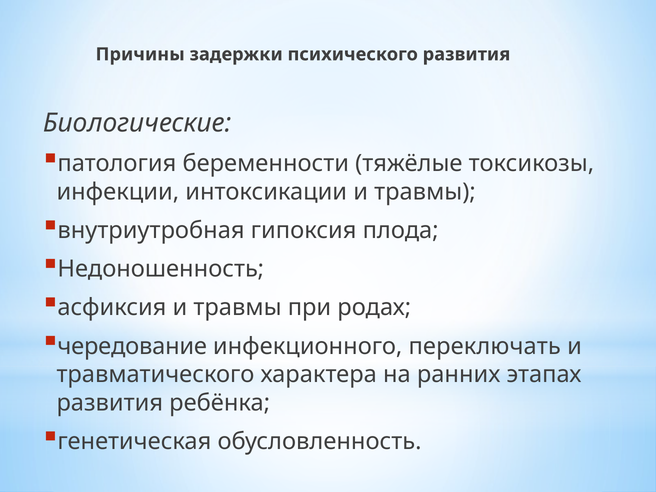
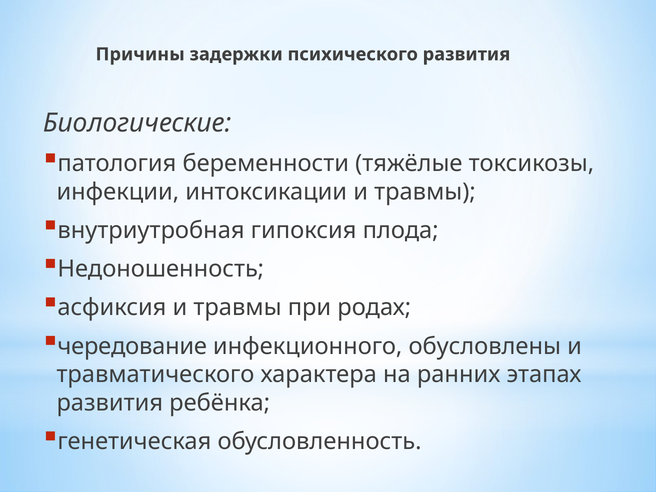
переключать: переключать -> обусловлены
